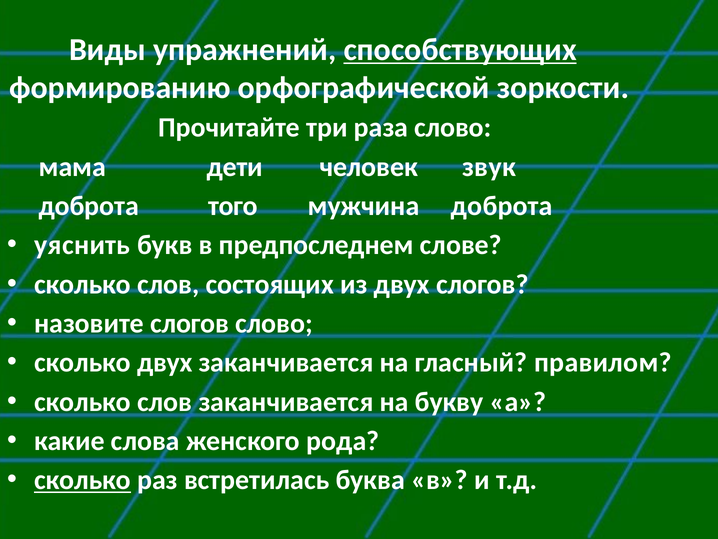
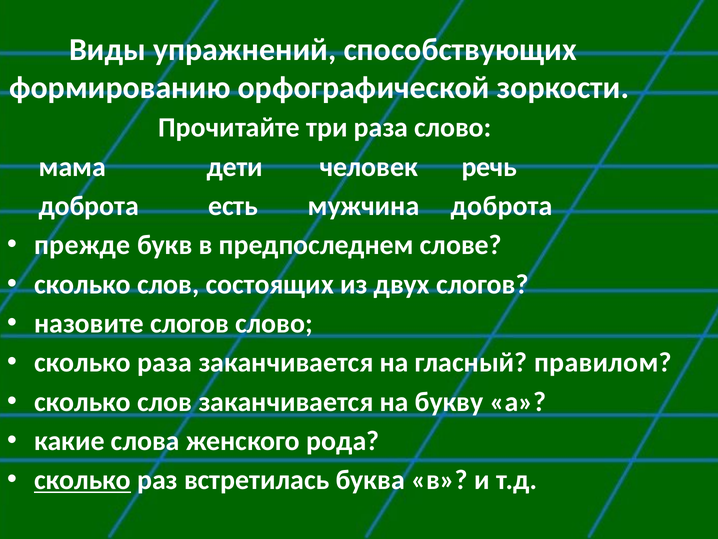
способствующих underline: present -> none
звук: звук -> речь
того: того -> есть
уяснить: уяснить -> прежде
сколько двух: двух -> раза
